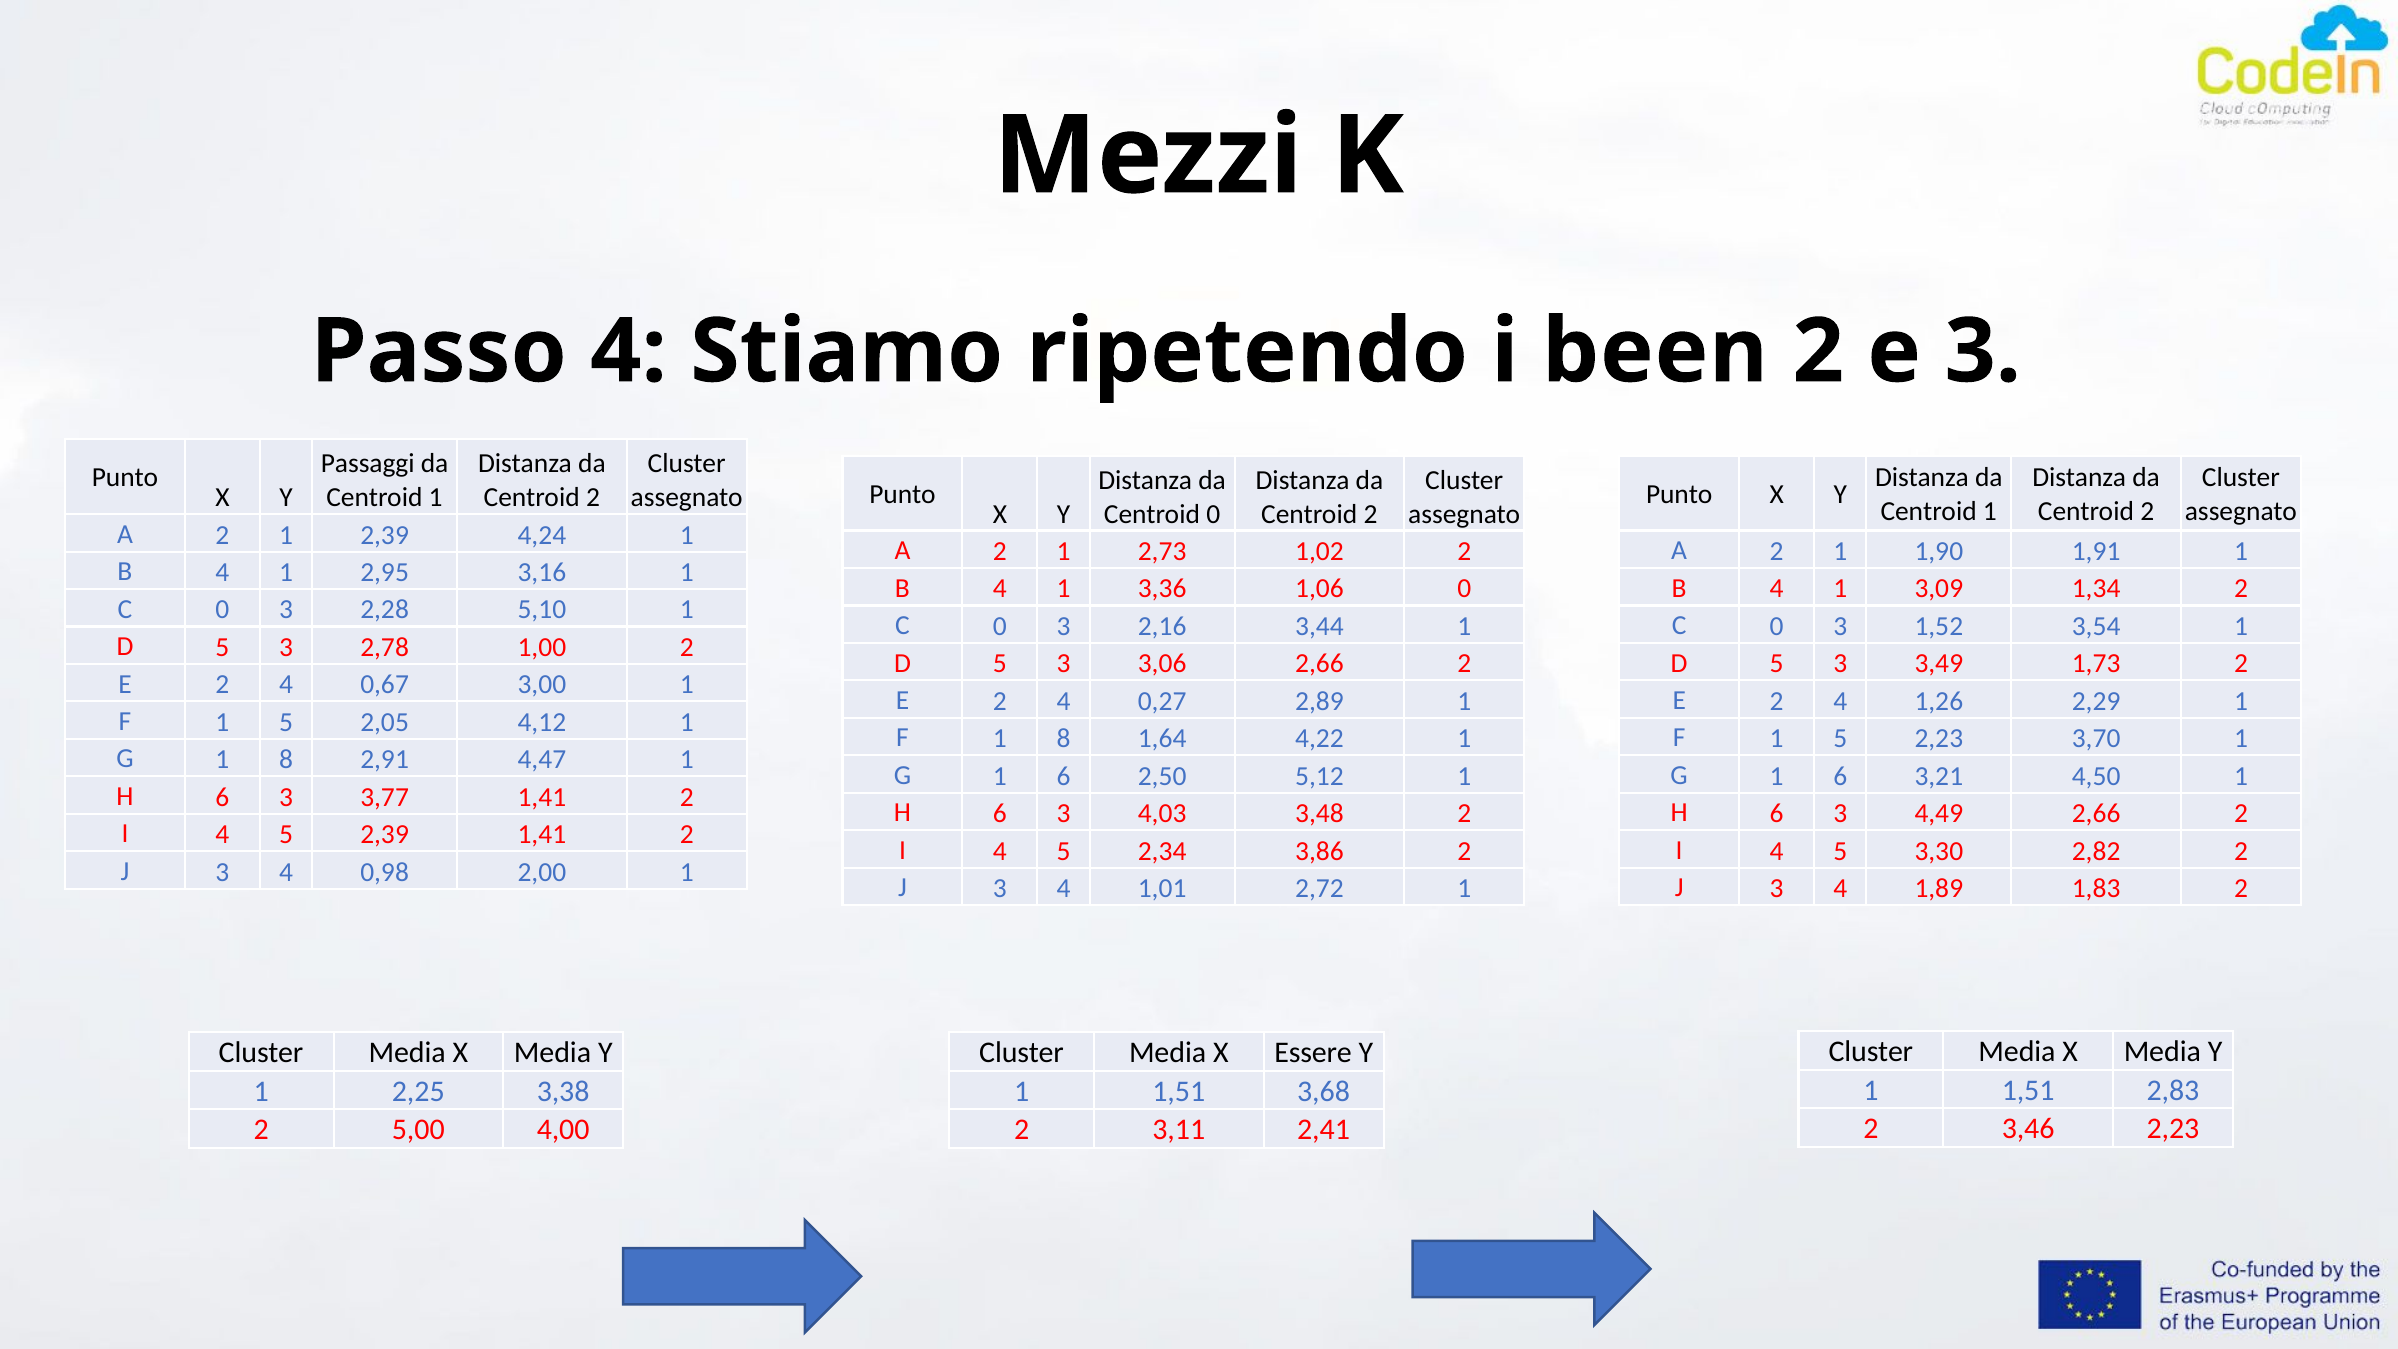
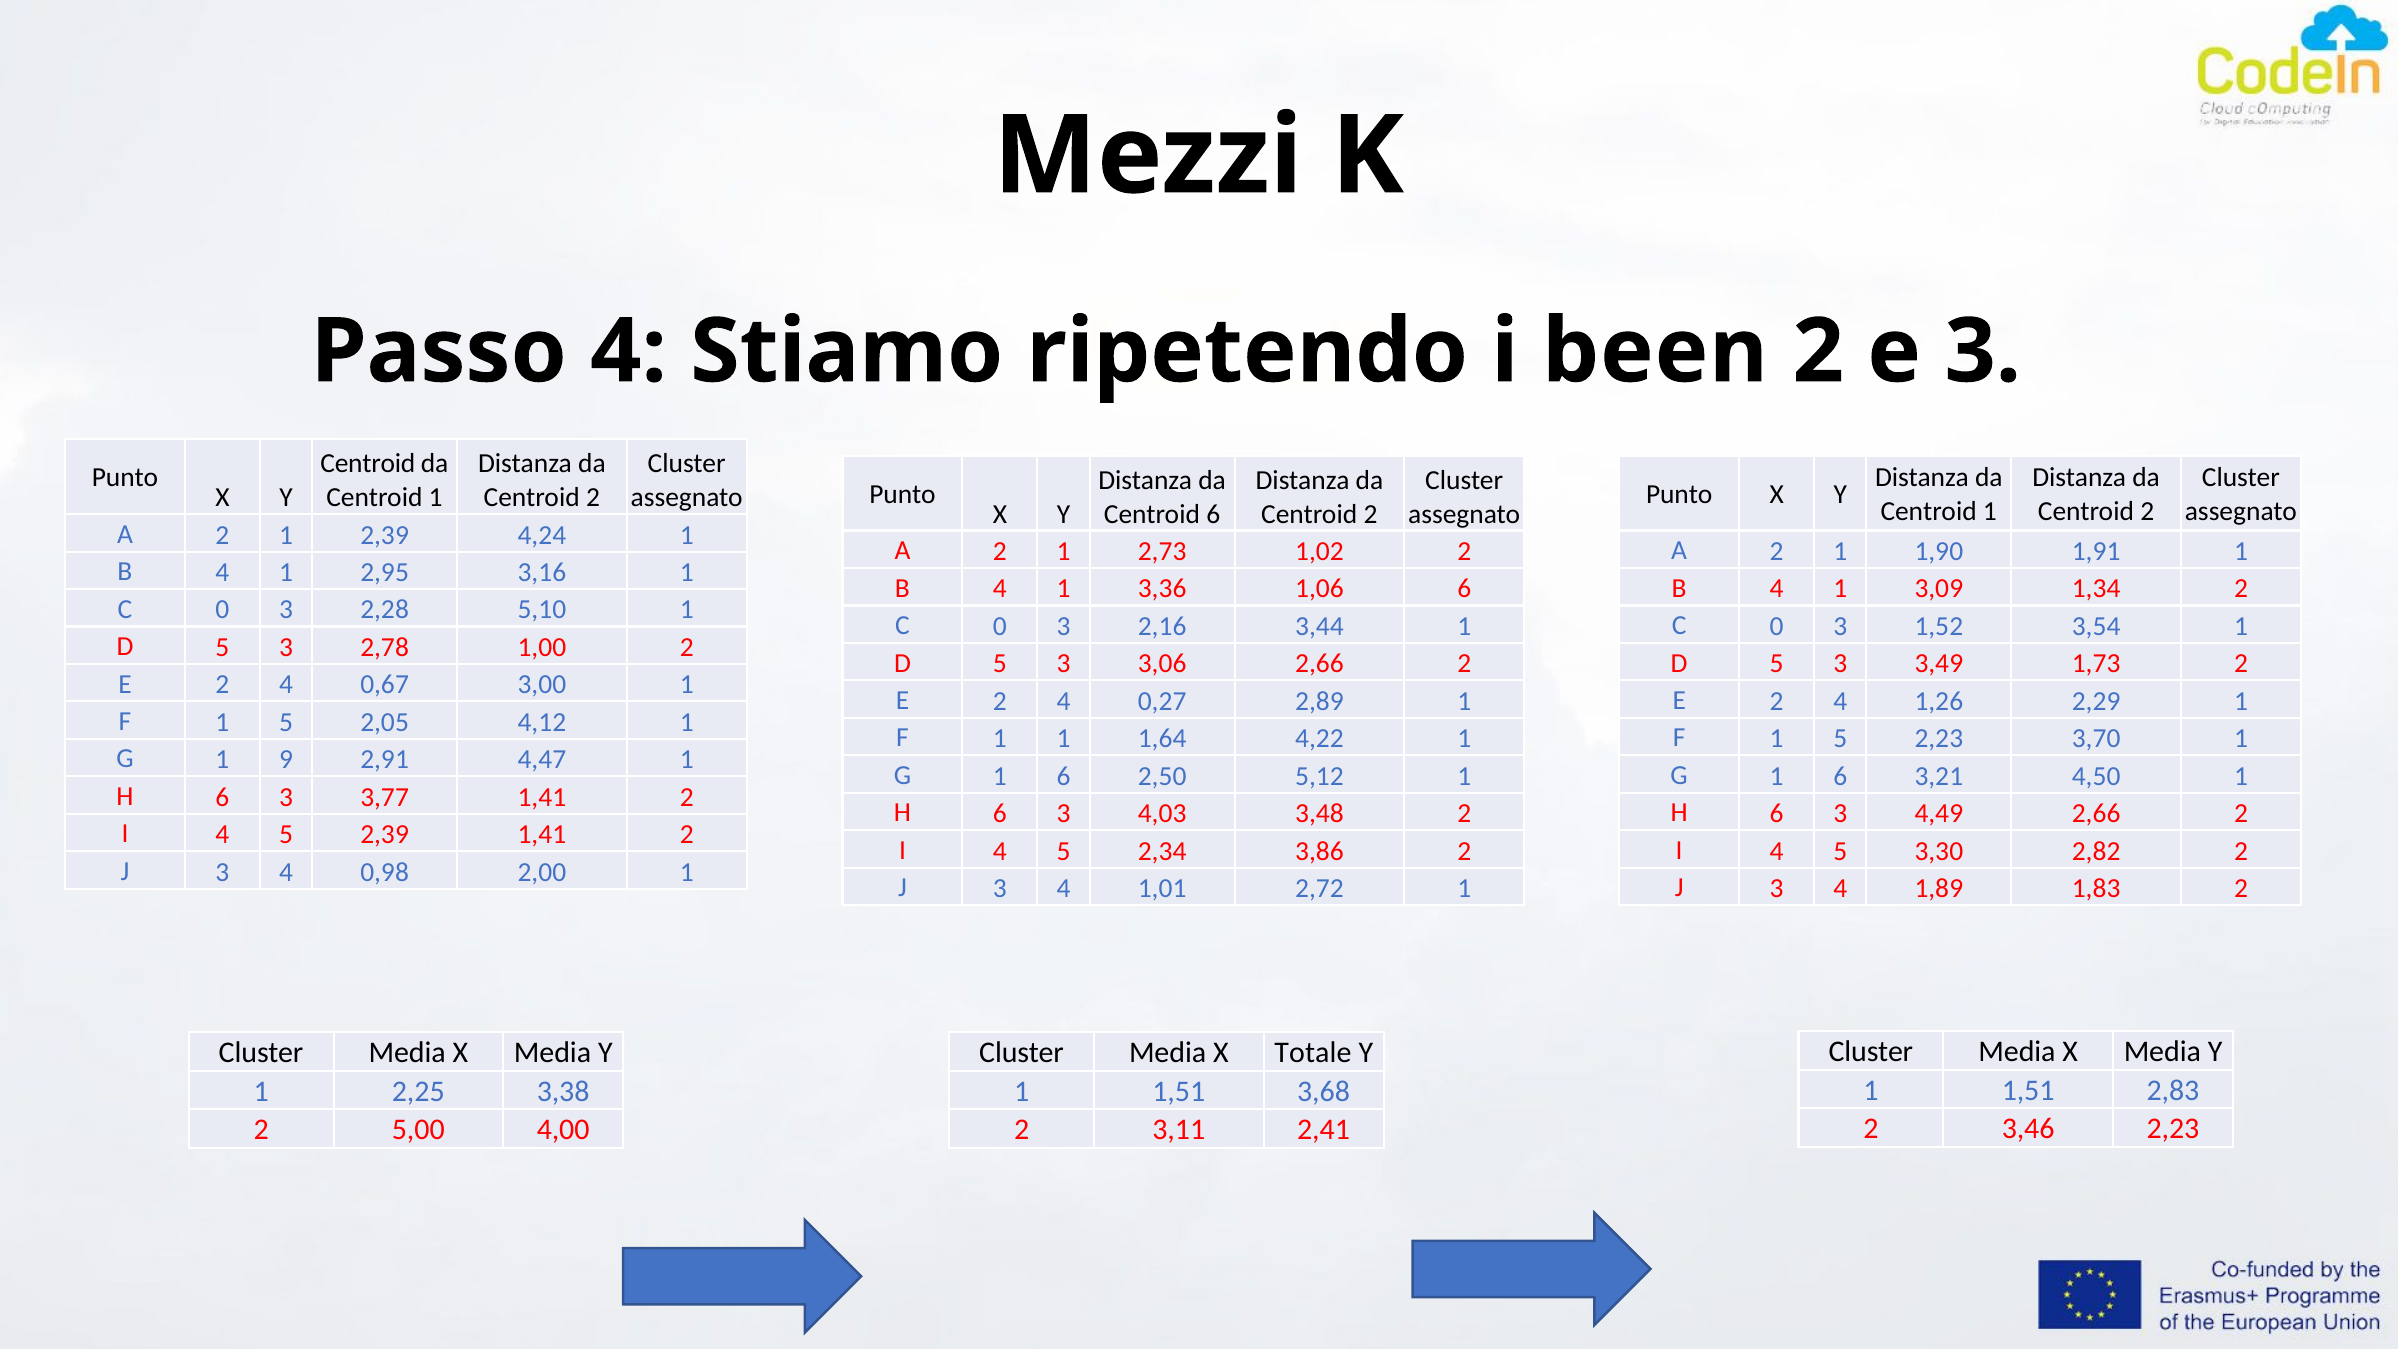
Passaggi at (368, 464): Passaggi -> Centroid
Centroid 0: 0 -> 6
1,06 0: 0 -> 6
F 1 8: 8 -> 1
G 1 8: 8 -> 9
Essere: Essere -> Totale
